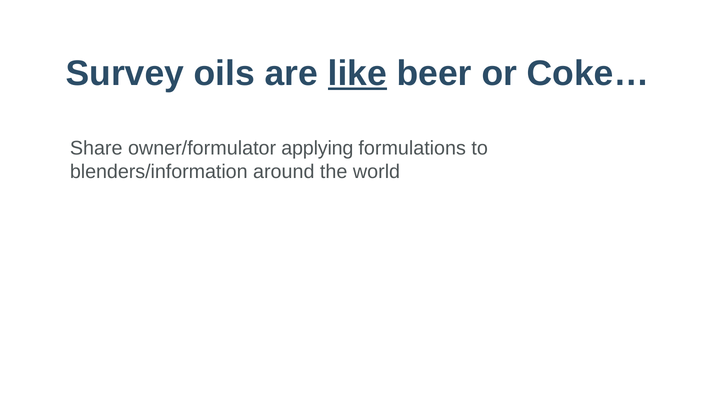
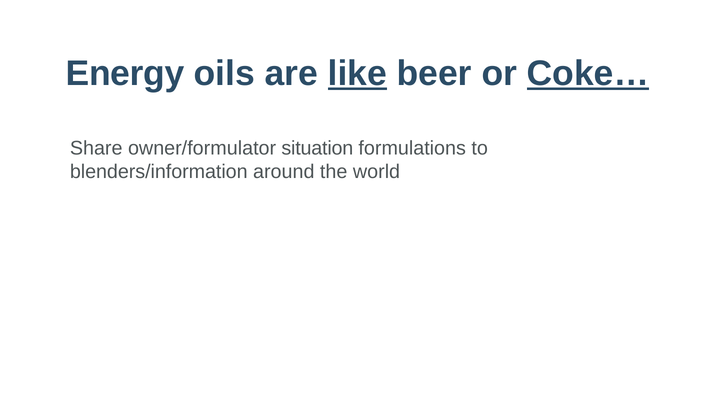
Survey: Survey -> Energy
Coke… underline: none -> present
applying: applying -> situation
